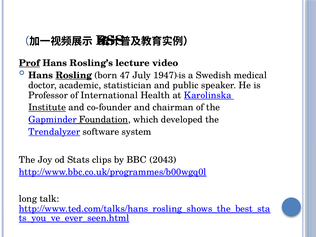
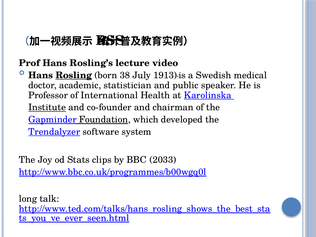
Prof underline: present -> none
47: 47 -> 38
1947: 1947 -> 1913
2043: 2043 -> 2033
